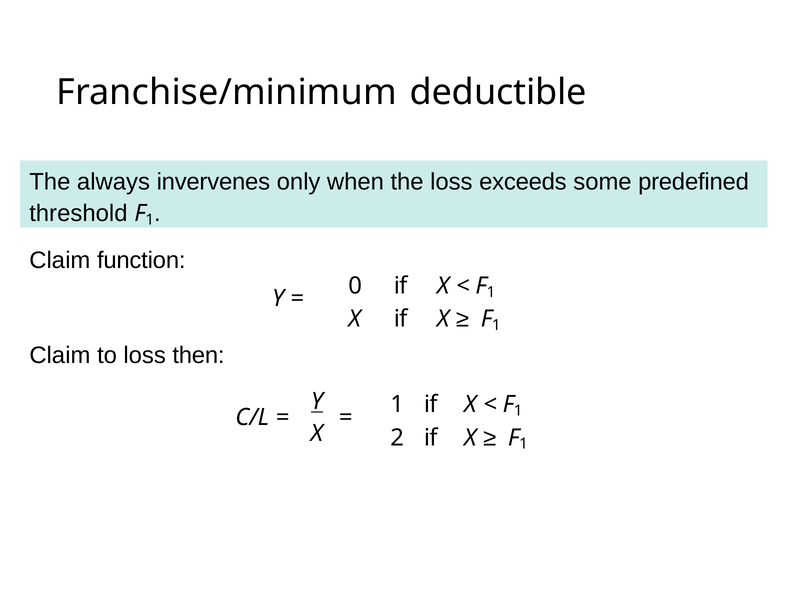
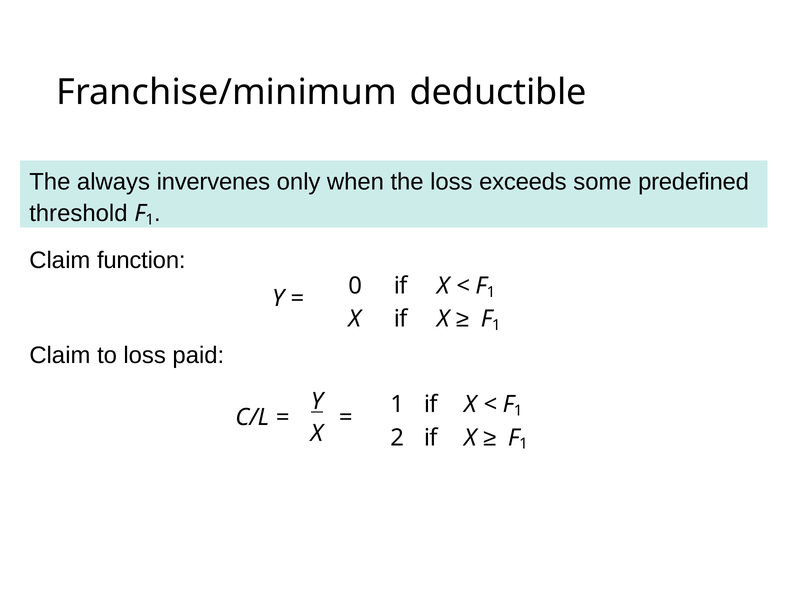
then: then -> paid
